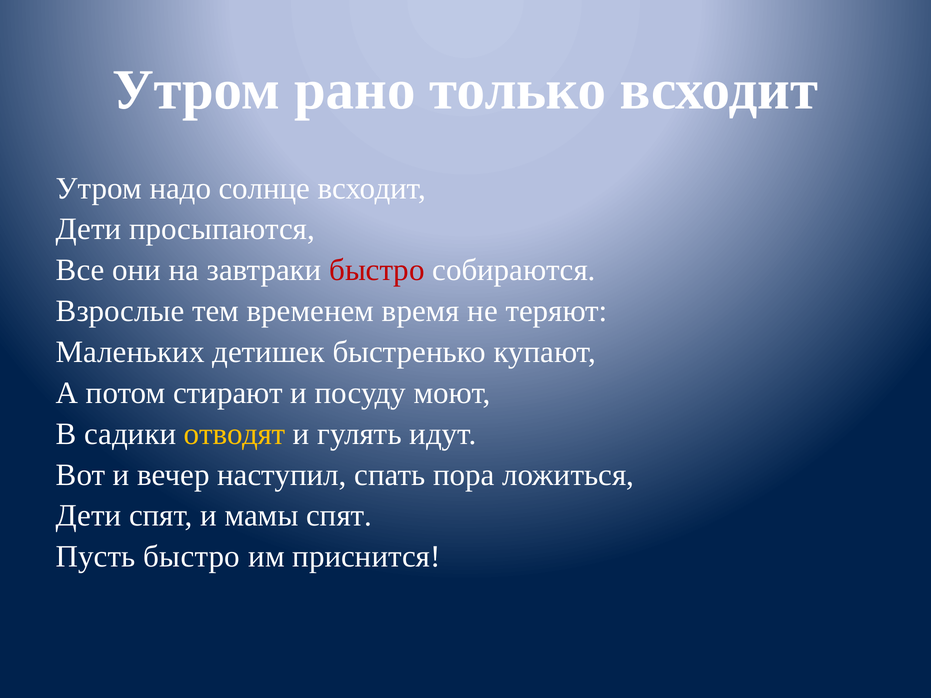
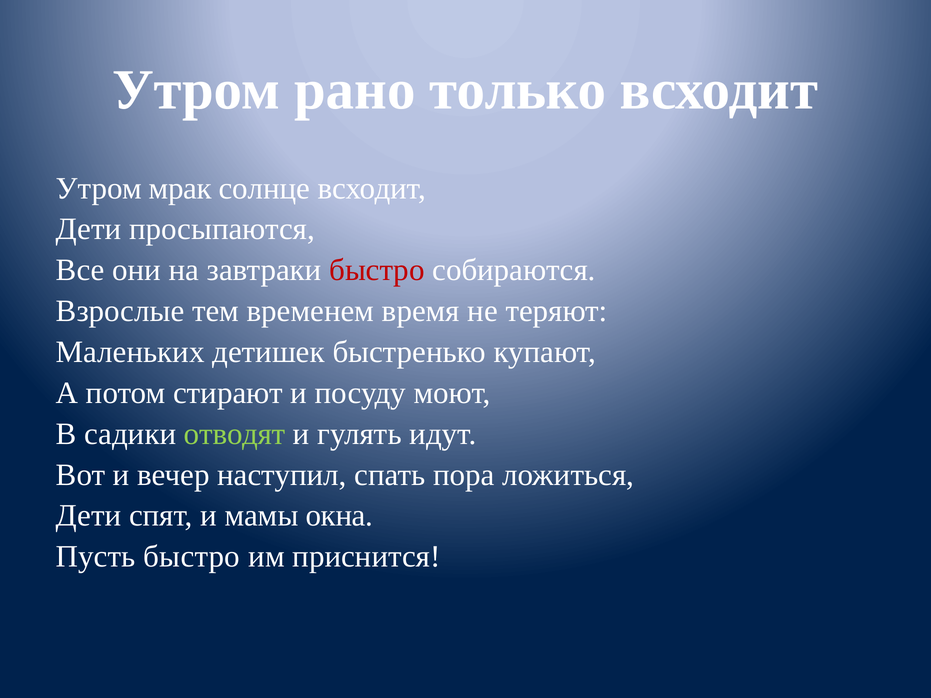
надо: надо -> мрак
отводят colour: yellow -> light green
мамы спят: спят -> окна
